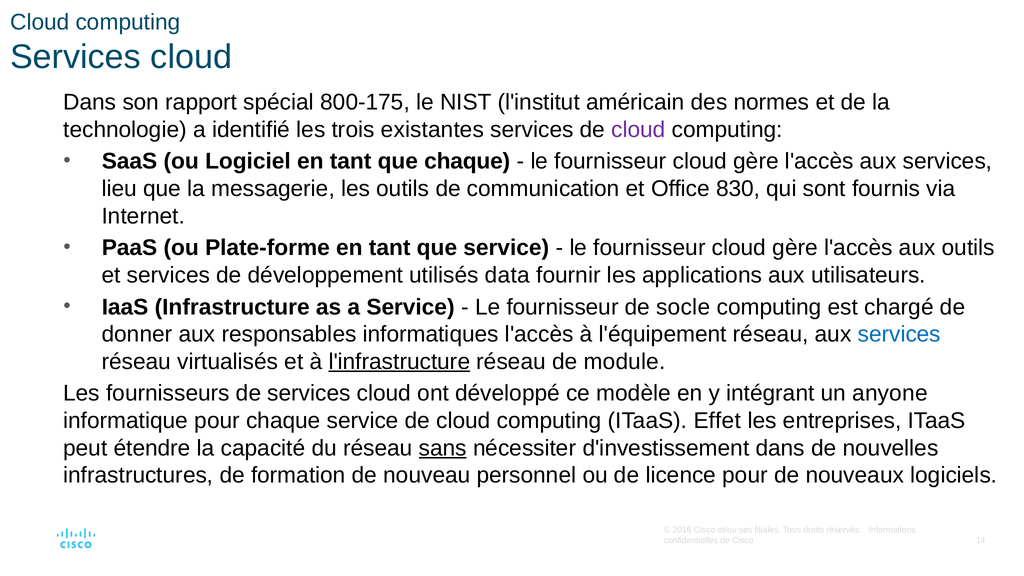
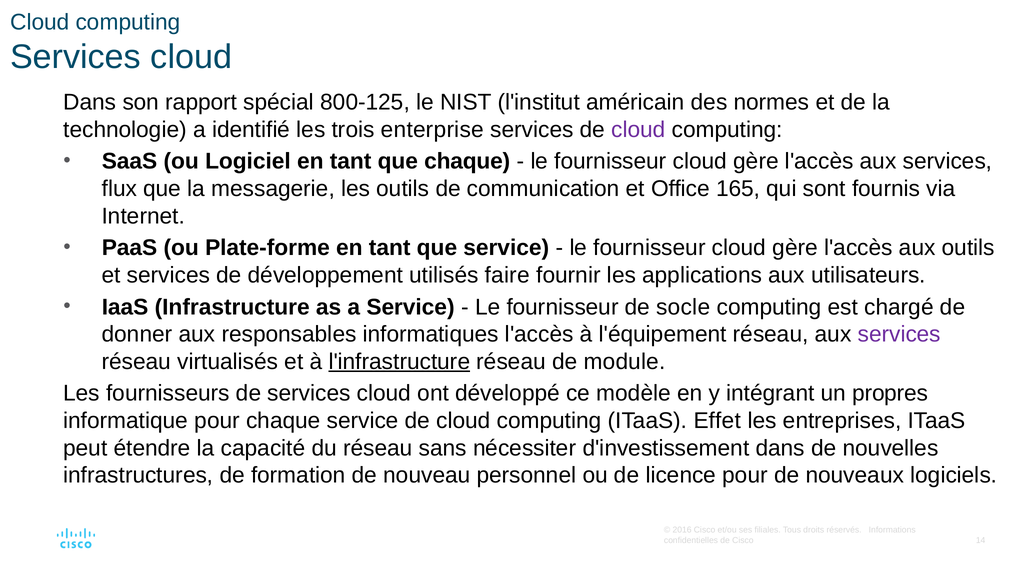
800-175: 800-175 -> 800-125
existantes: existantes -> enterprise
lieu: lieu -> flux
830: 830 -> 165
data: data -> faire
services at (899, 334) colour: blue -> purple
anyone: anyone -> propres
sans underline: present -> none
